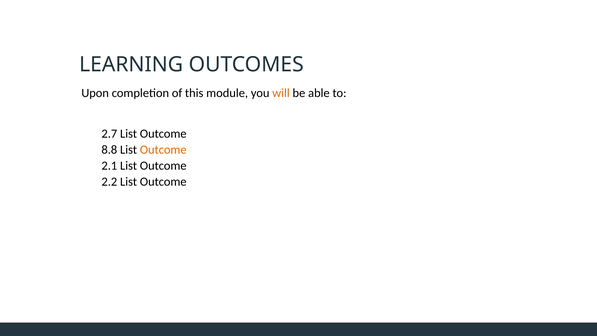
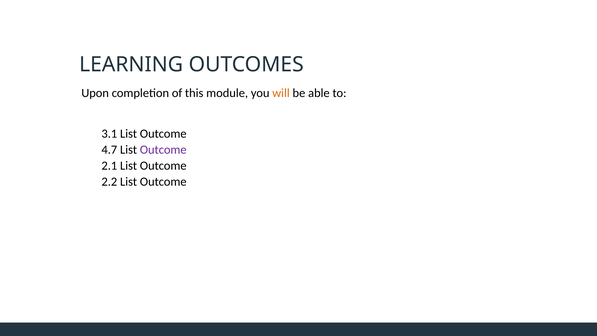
2.7: 2.7 -> 3.1
8.8: 8.8 -> 4.7
Outcome at (163, 150) colour: orange -> purple
